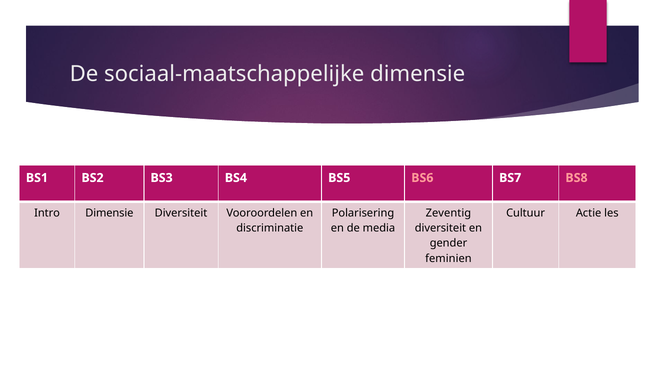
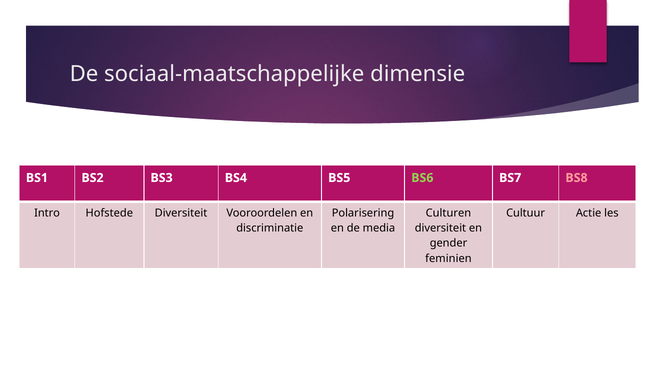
BS6 colour: pink -> light green
Intro Dimensie: Dimensie -> Hofstede
Zeventig: Zeventig -> Culturen
